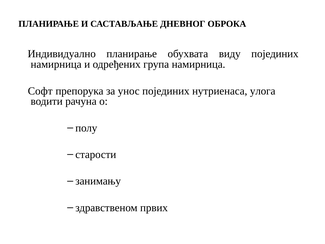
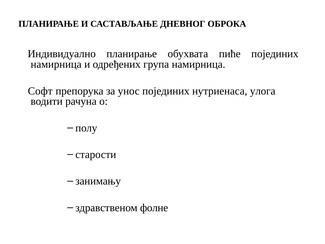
виду: виду -> пиће
првих: првих -> фолне
